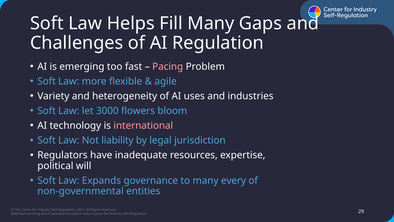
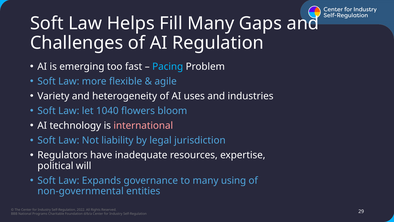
Pacing colour: pink -> light blue
3000: 3000 -> 1040
every: every -> using
